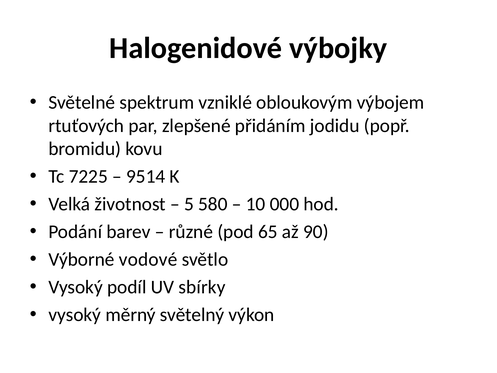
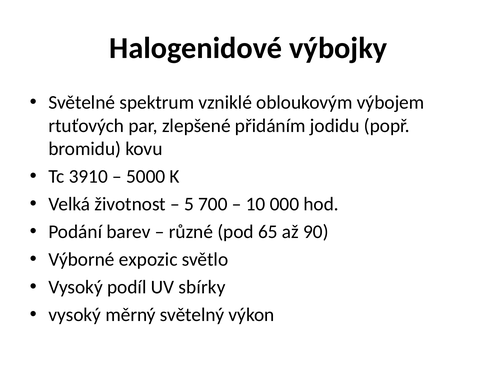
7225: 7225 -> 3910
9514: 9514 -> 5000
580: 580 -> 700
vodové: vodové -> expozic
